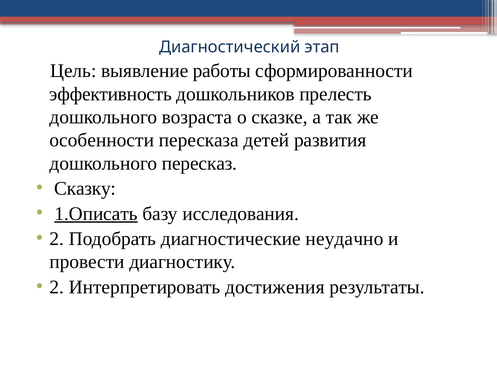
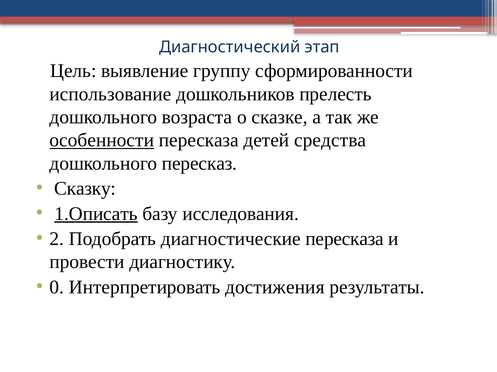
работы: работы -> группу
эффективность: эффективность -> использование
особенности underline: none -> present
развития: развития -> средства
диагностические неудачно: неудачно -> пересказа
2 at (57, 288): 2 -> 0
